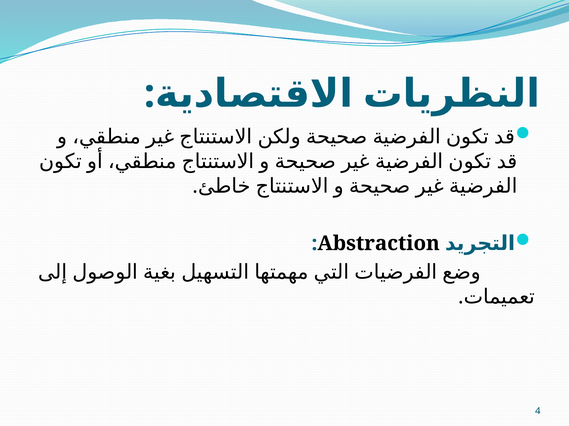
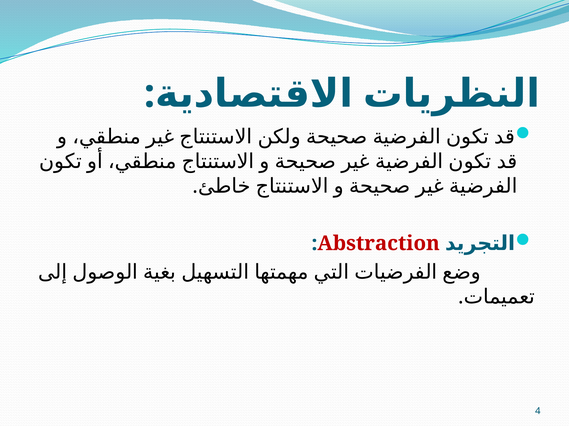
Abstraction colour: black -> red
